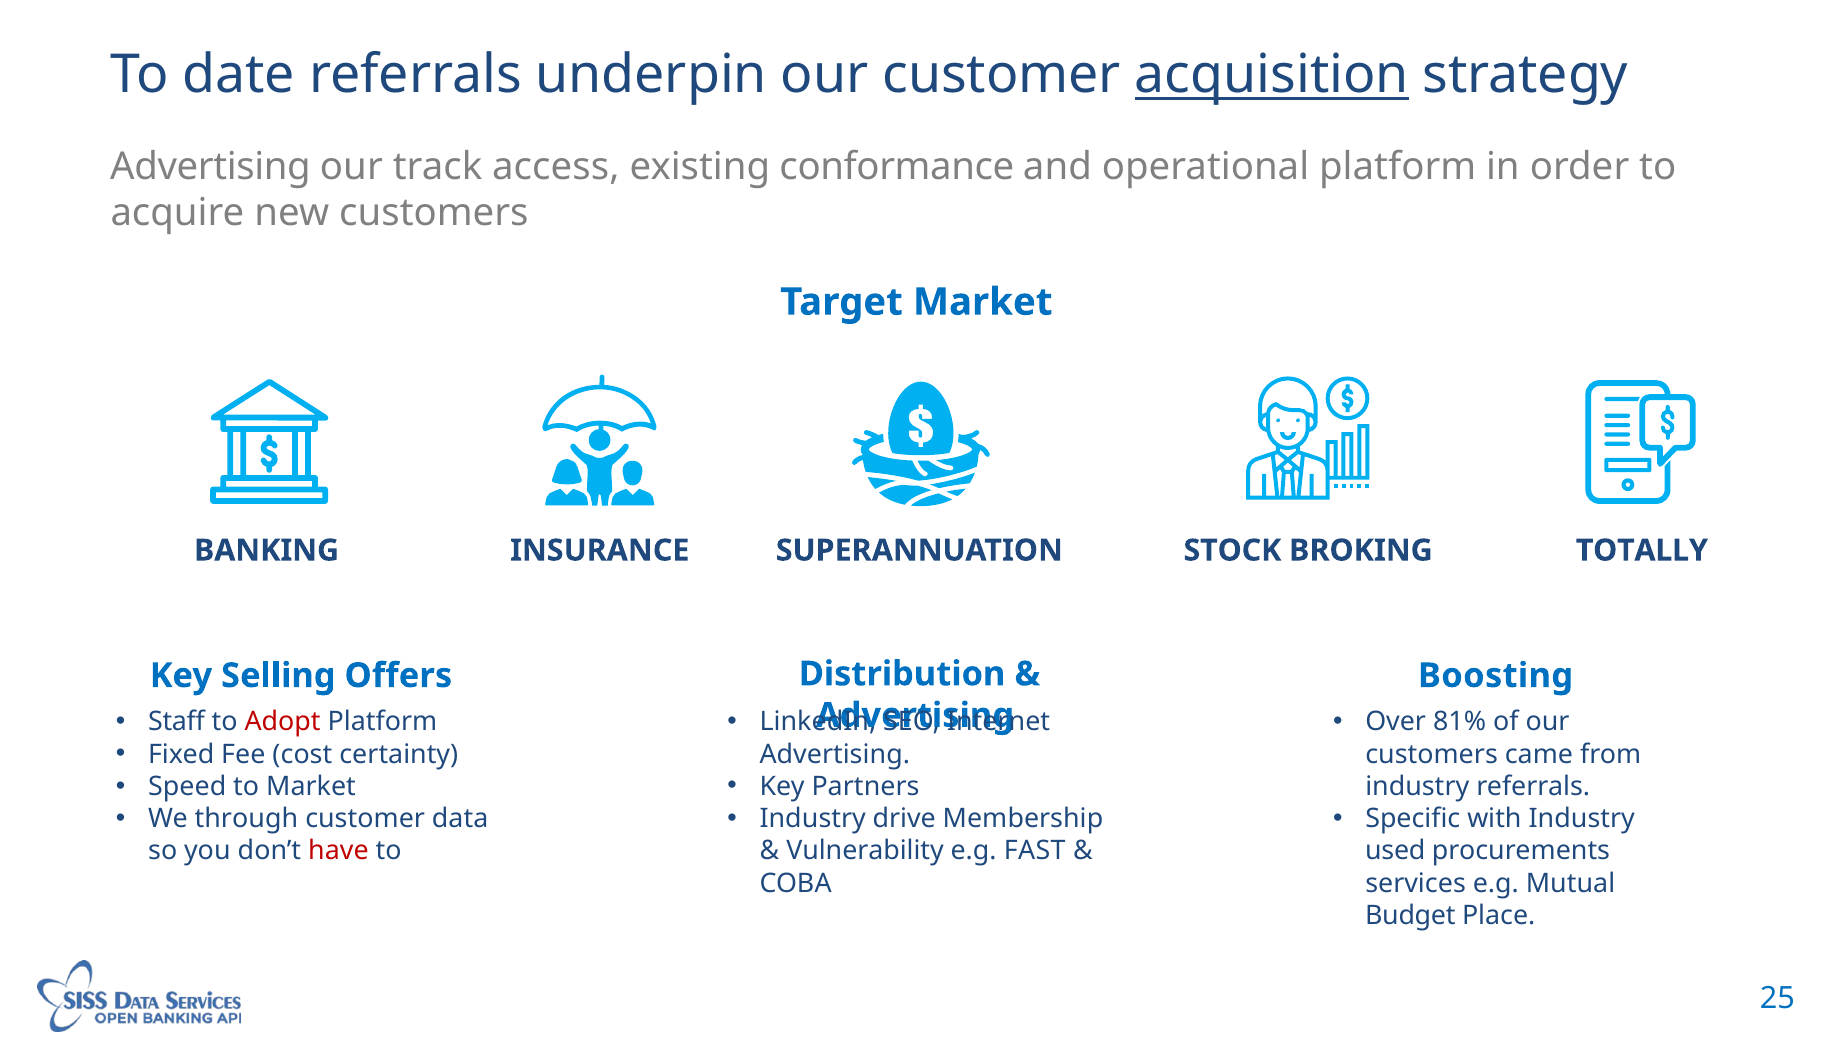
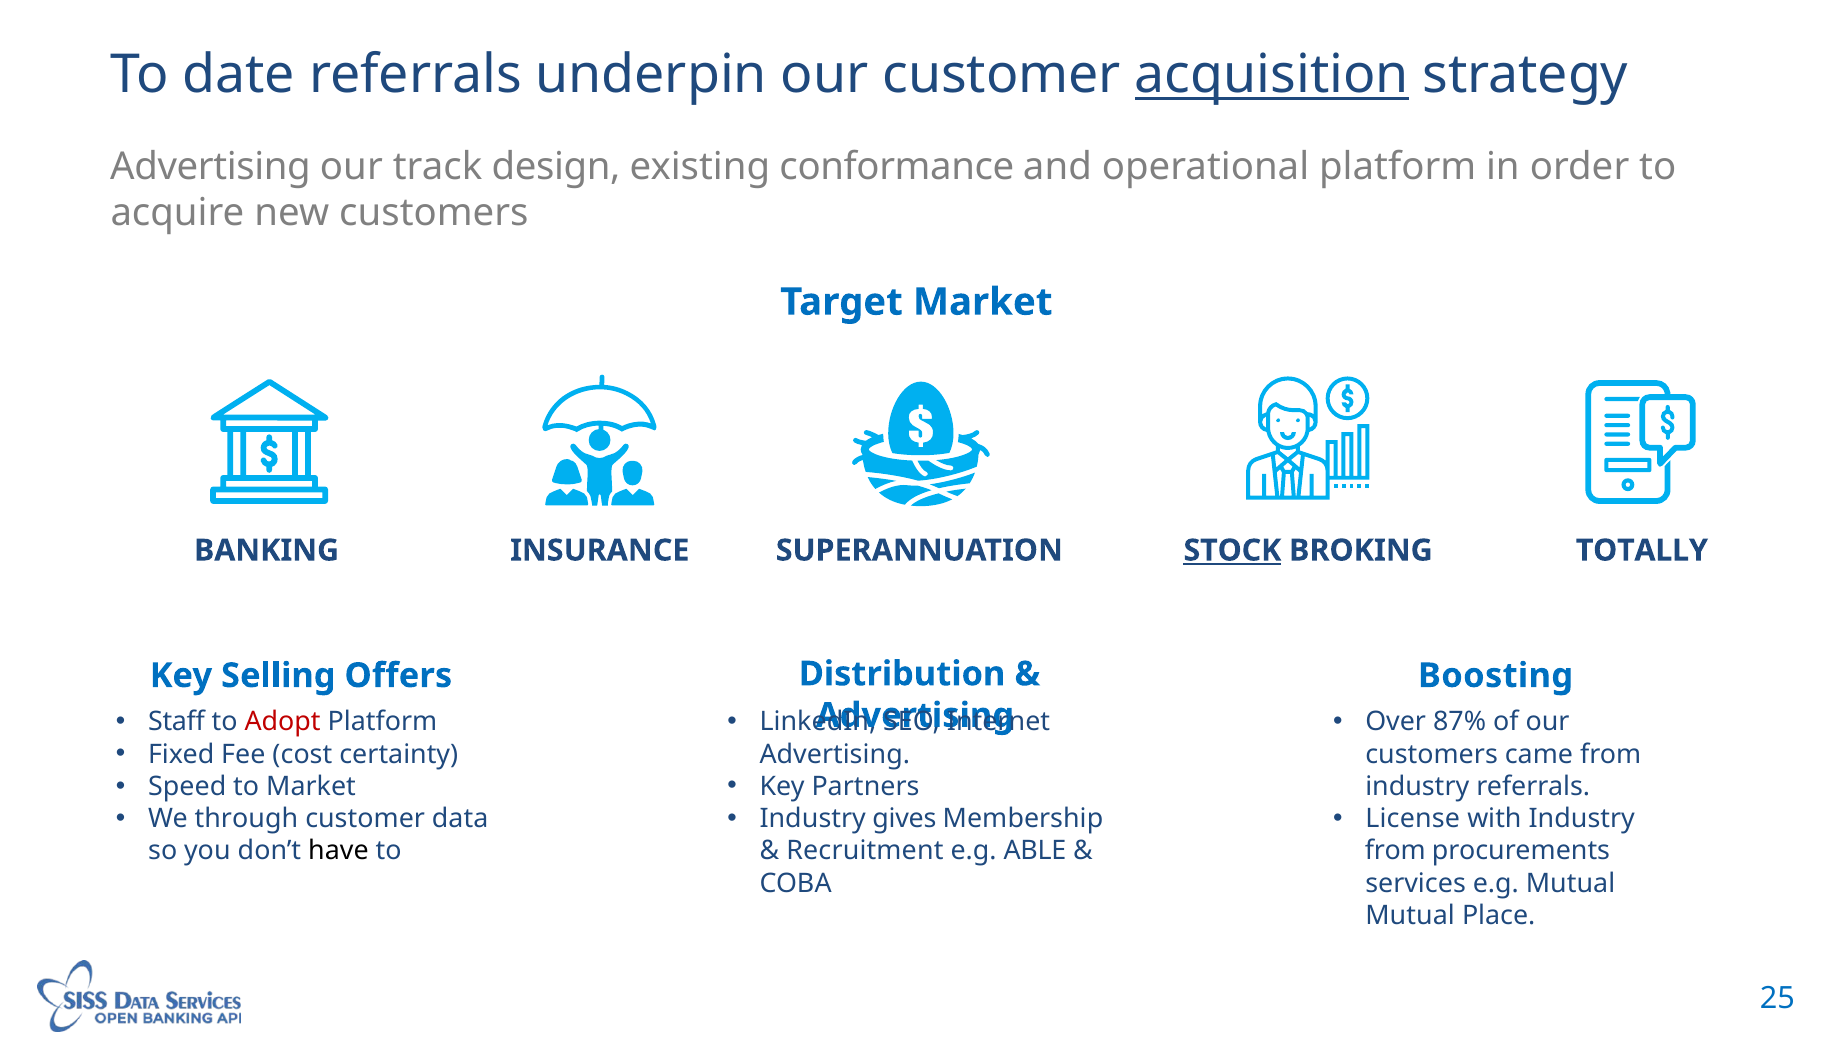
access: access -> design
STOCK underline: none -> present
81%: 81% -> 87%
drive: drive -> gives
Specific: Specific -> License
have colour: red -> black
Vulnerability: Vulnerability -> Recruitment
FAST: FAST -> ABLE
used at (1395, 850): used -> from
Budget at (1410, 915): Budget -> Mutual
